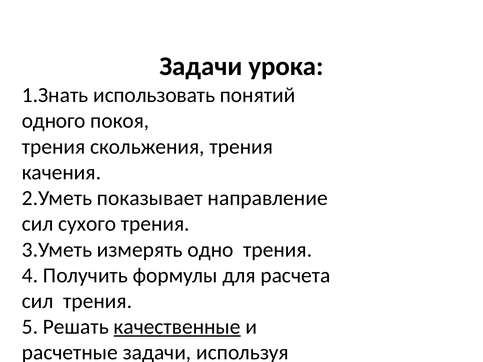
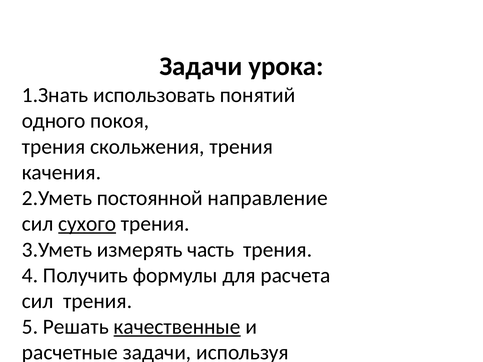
показывает: показывает -> постоянной
сухого underline: none -> present
одно: одно -> часть
